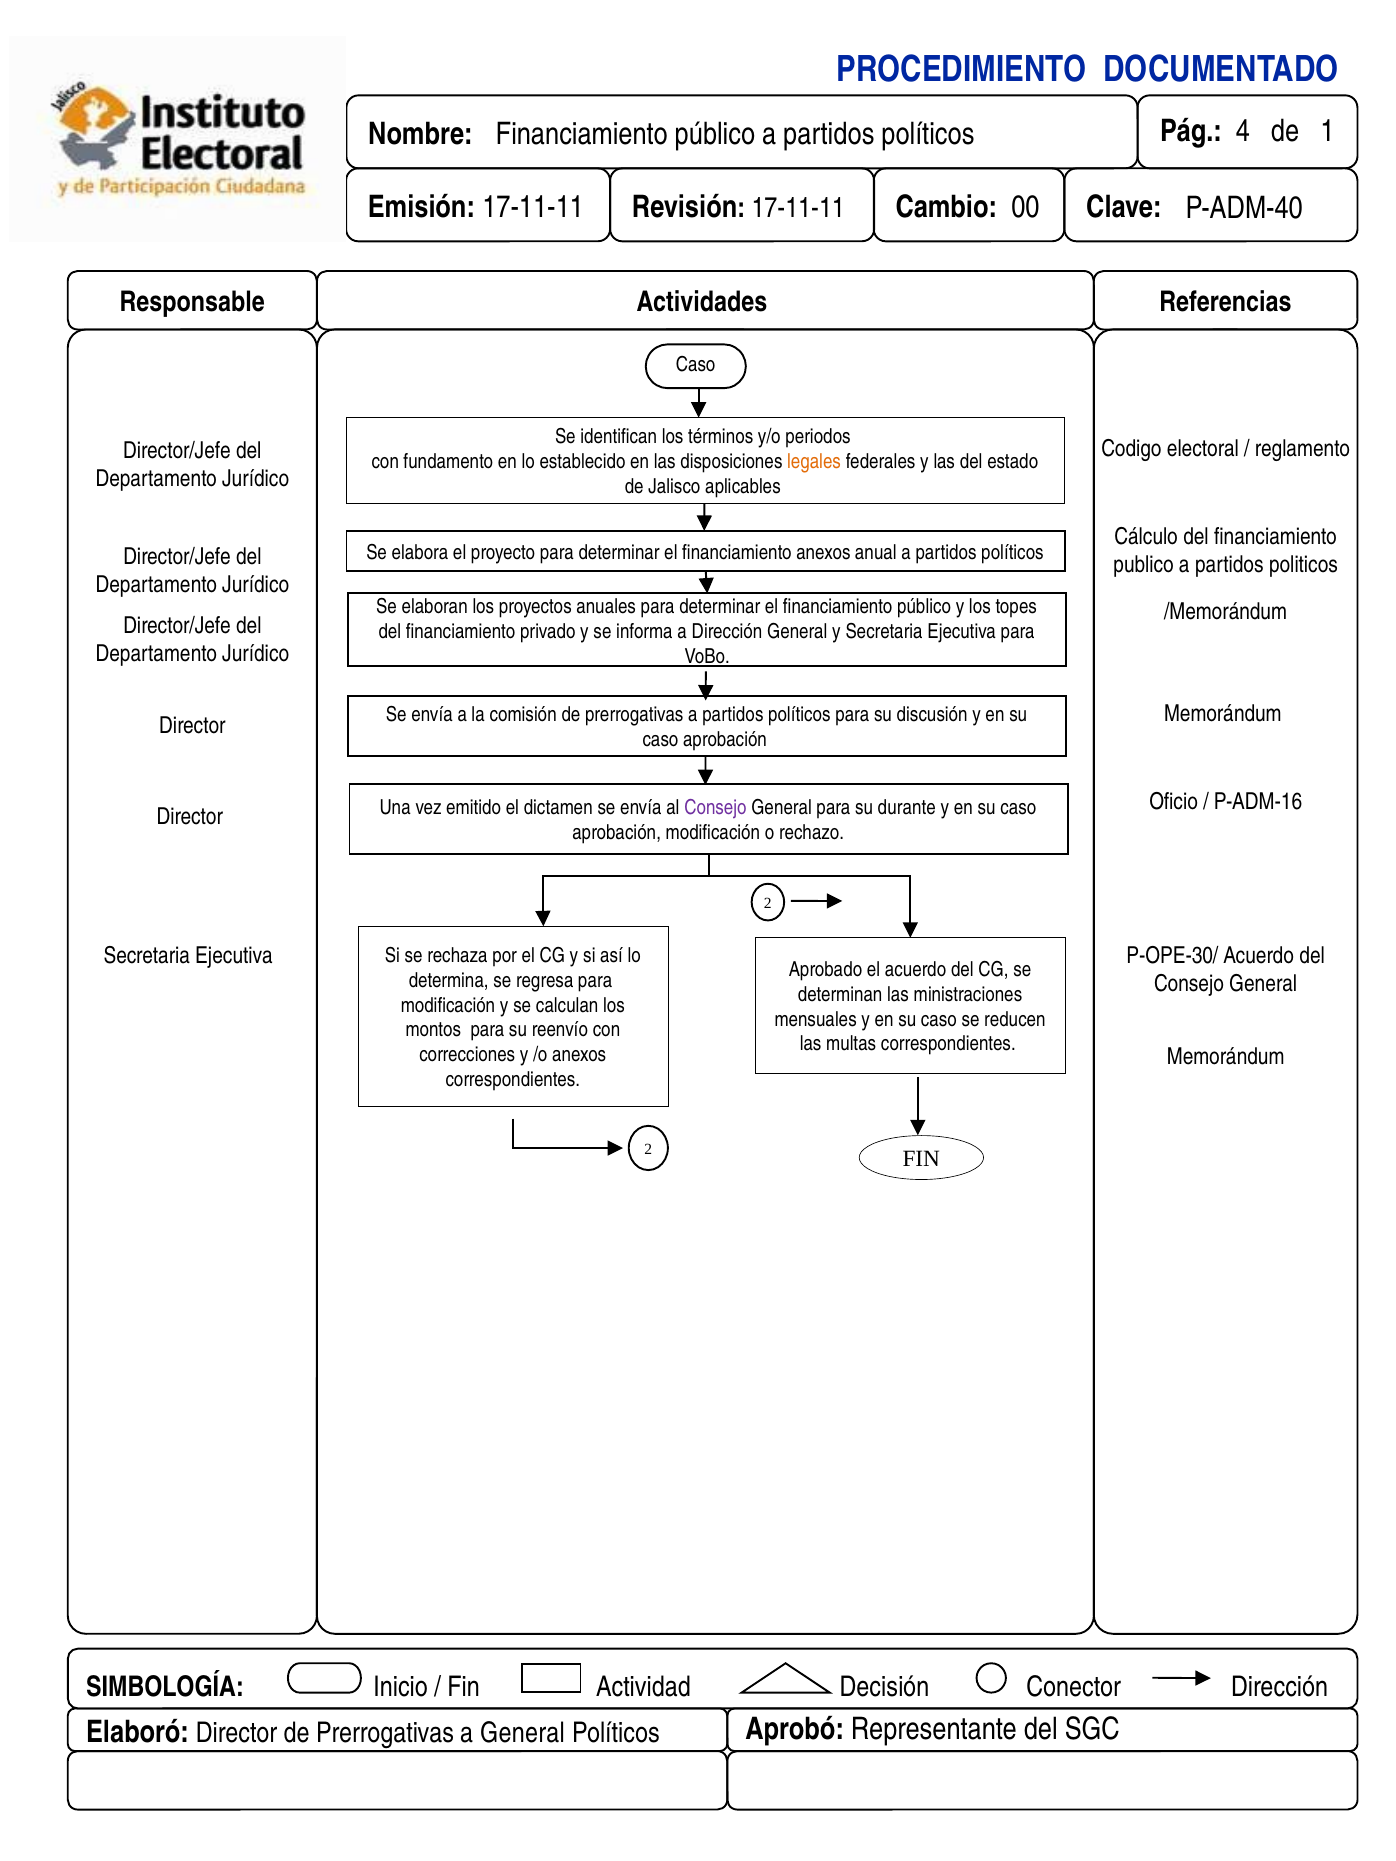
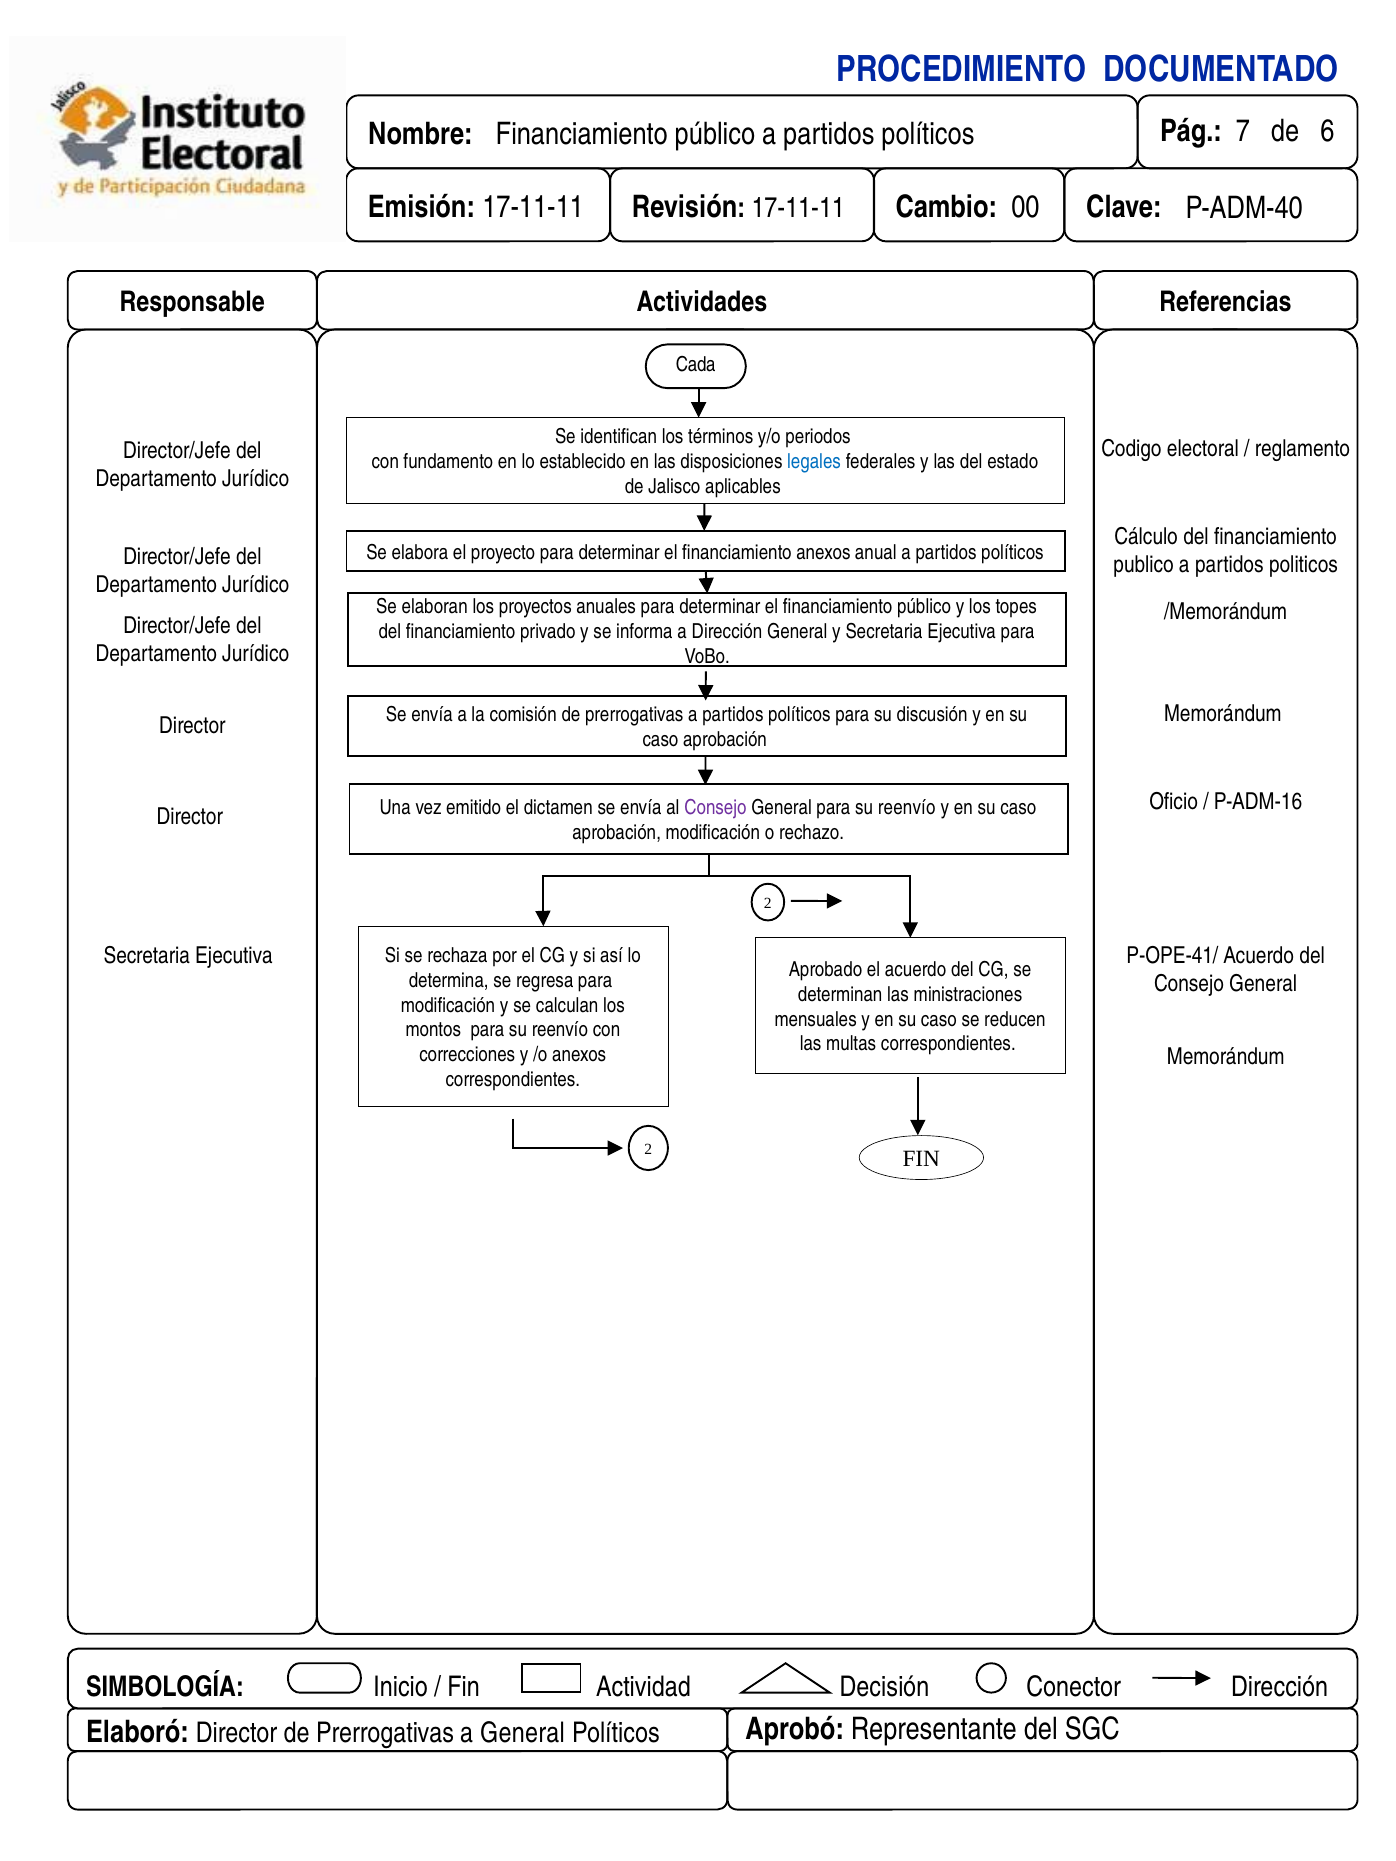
4: 4 -> 7
1: 1 -> 6
Caso at (696, 365): Caso -> Cada
legales colour: orange -> blue
General para su durante: durante -> reenvío
P-OPE-30/: P-OPE-30/ -> P-OPE-41/
